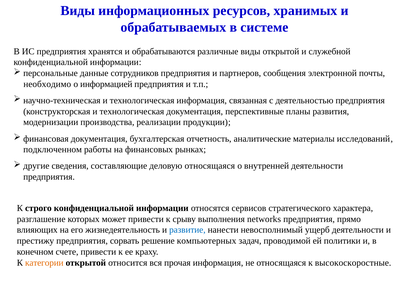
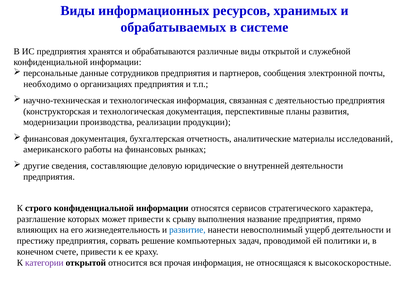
информацией: информацией -> организациях
подключенном: подключенном -> американского
деловую относящаяся: относящаяся -> юридические
networks: networks -> название
категории colour: orange -> purple
